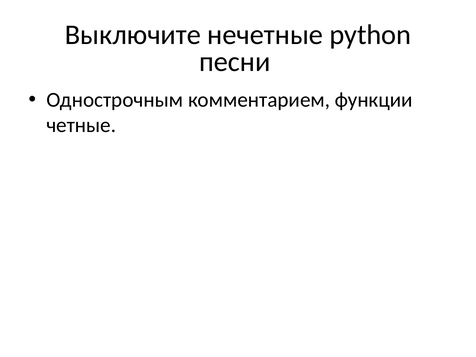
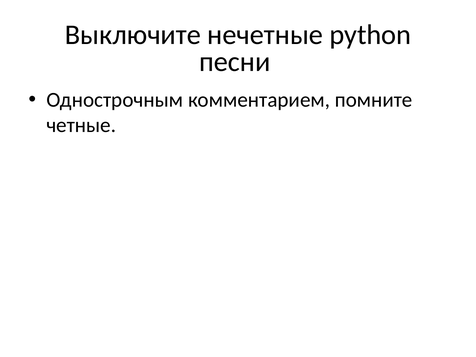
функции: функции -> помните
